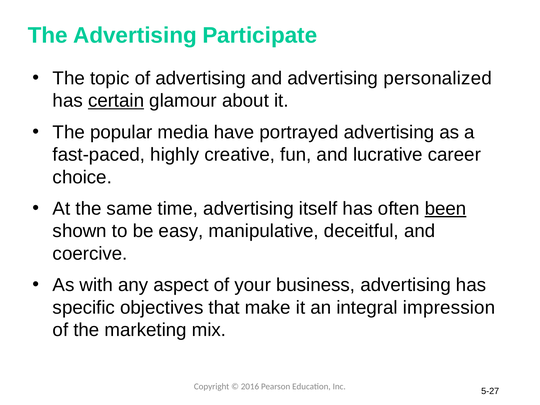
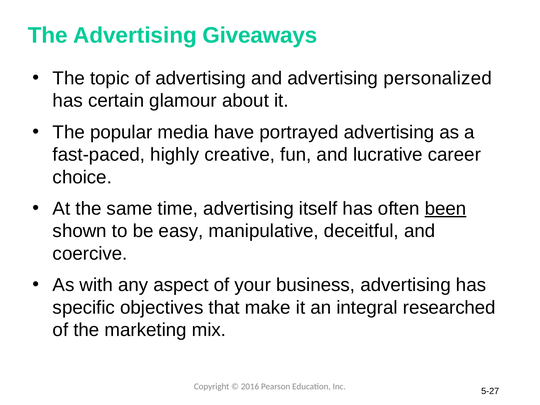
Participate: Participate -> Giveaways
certain underline: present -> none
impression: impression -> researched
